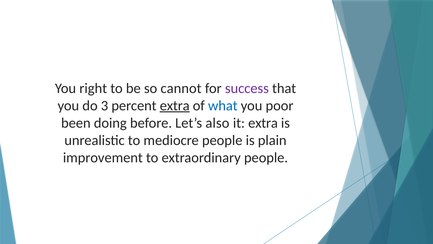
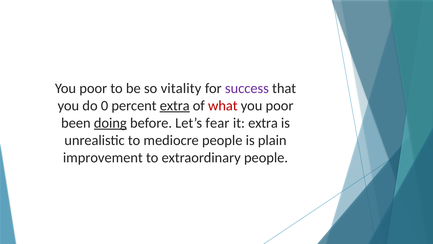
right at (93, 88): right -> poor
cannot: cannot -> vitality
3: 3 -> 0
what colour: blue -> red
doing underline: none -> present
also: also -> fear
